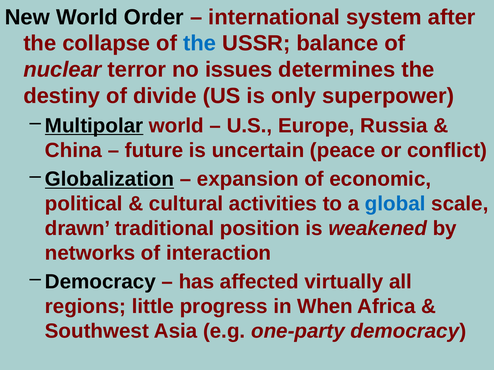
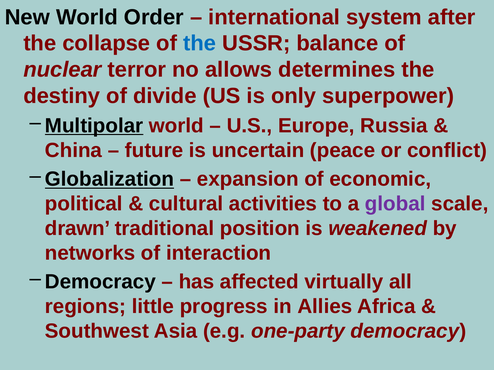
issues: issues -> allows
global colour: blue -> purple
When: When -> Allies
